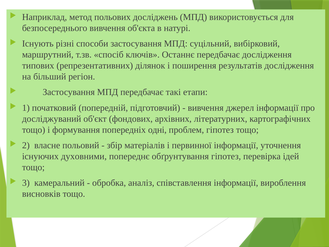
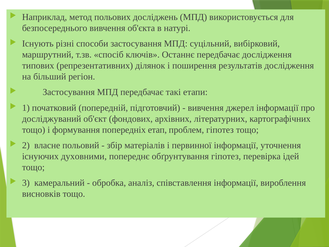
одні: одні -> етап
